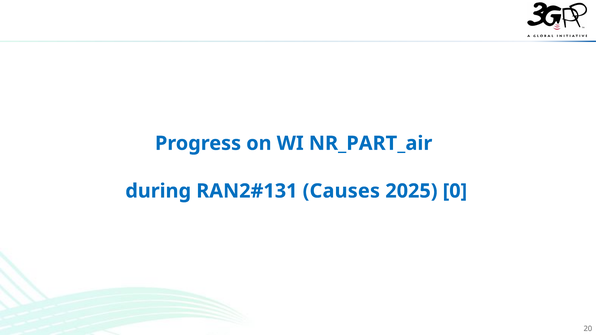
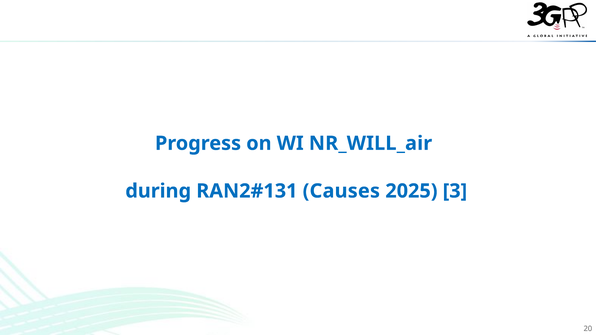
NR_PART_air: NR_PART_air -> NR_WILL_air
0: 0 -> 3
